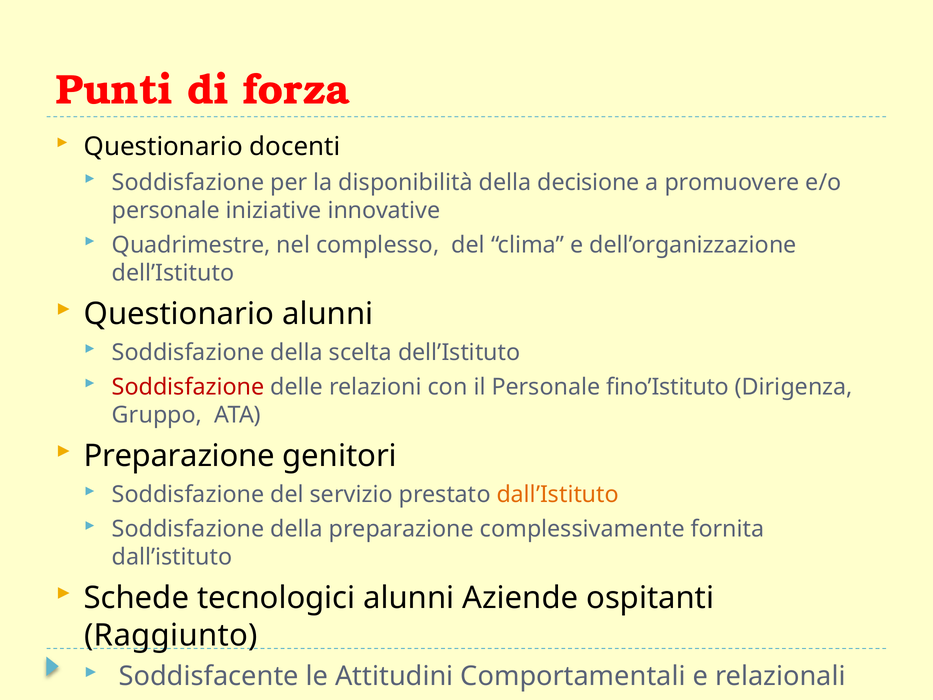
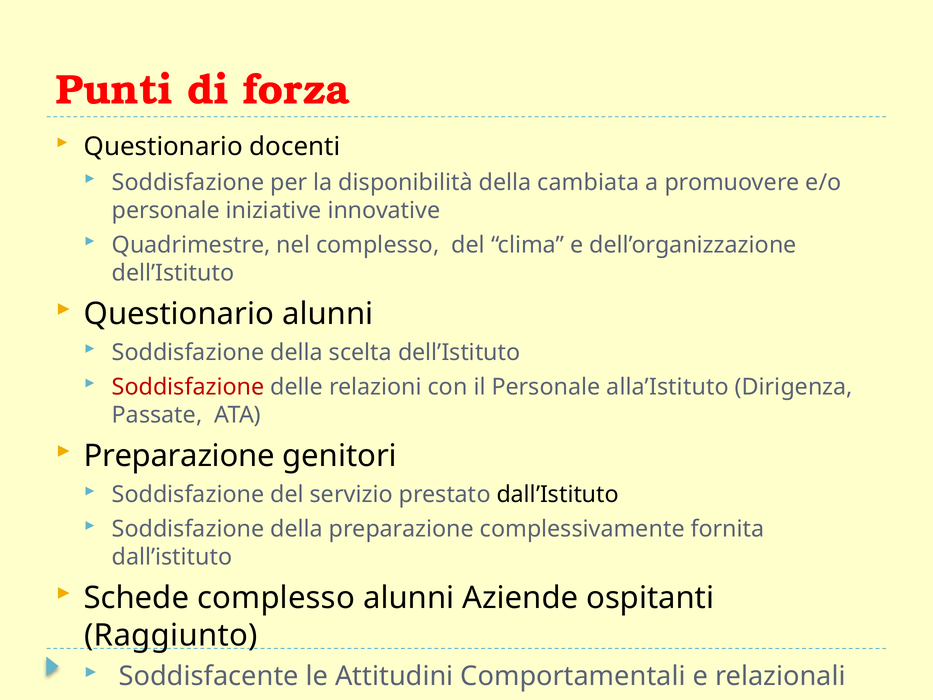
decisione: decisione -> cambiata
fino’Istituto: fino’Istituto -> alla’Istituto
Gruppo: Gruppo -> Passate
dall’Istituto at (558, 494) colour: orange -> black
Schede tecnologici: tecnologici -> complesso
